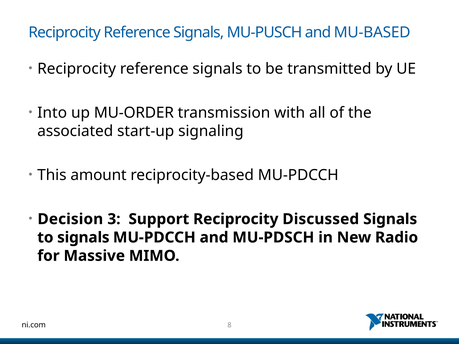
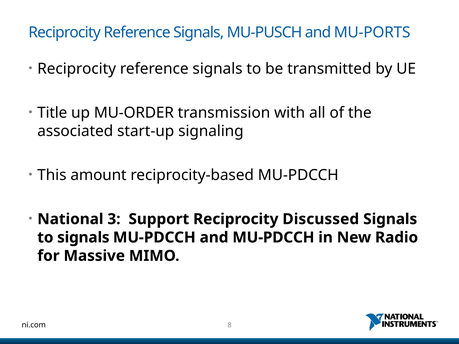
MU-BASED: MU-BASED -> MU-PORTS
Into: Into -> Title
Decision: Decision -> National
and MU-PDSCH: MU-PDSCH -> MU-PDCCH
